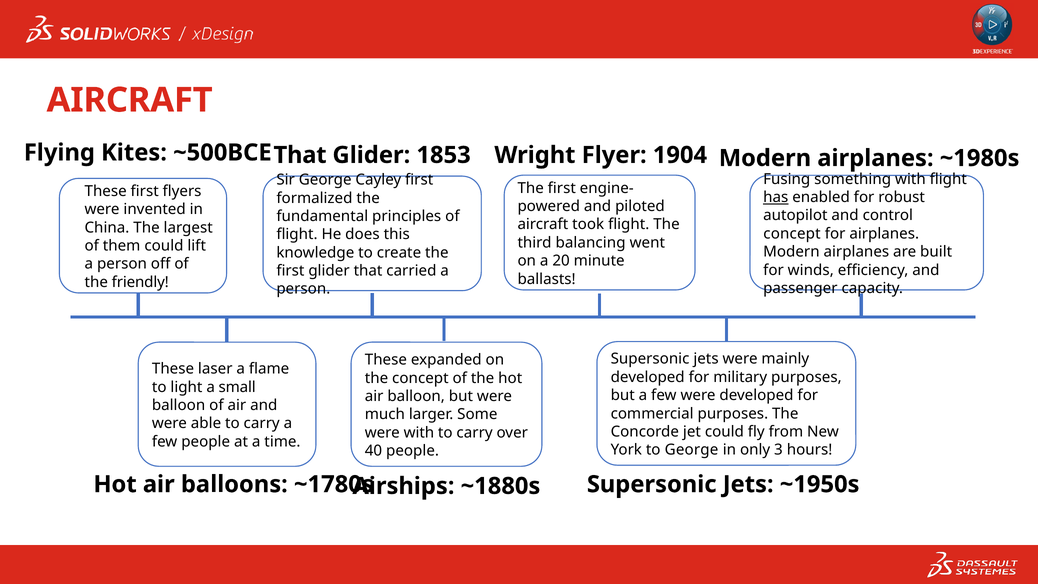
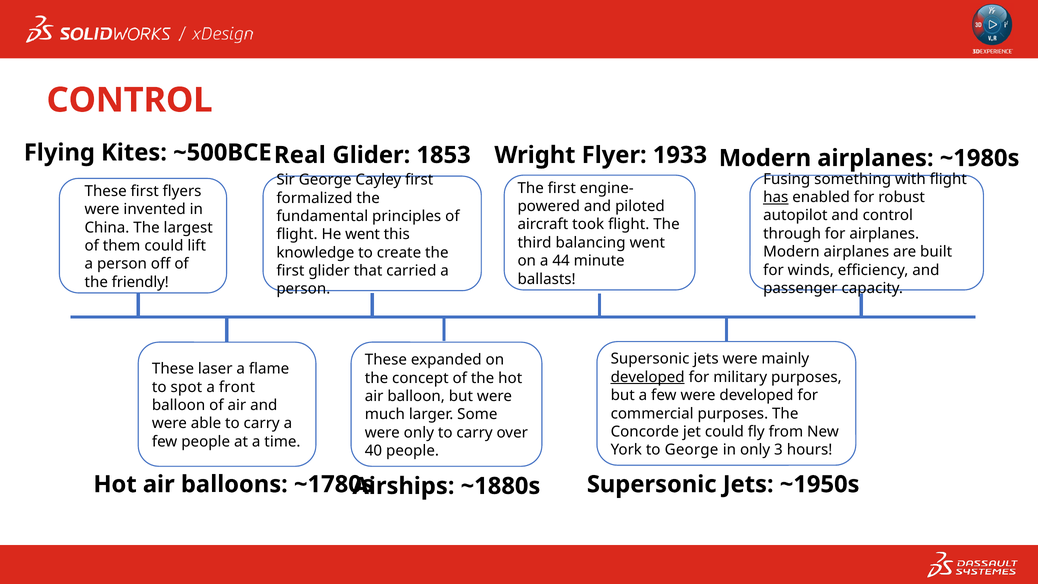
AIRCRAFT at (130, 100): AIRCRAFT -> CONTROL
~500BCE That: That -> Real
1904: 1904 -> 1933
concept at (792, 234): concept -> through
He does: does -> went
20: 20 -> 44
developed at (648, 377) underline: none -> present
light: light -> spot
small: small -> front
were with: with -> only
